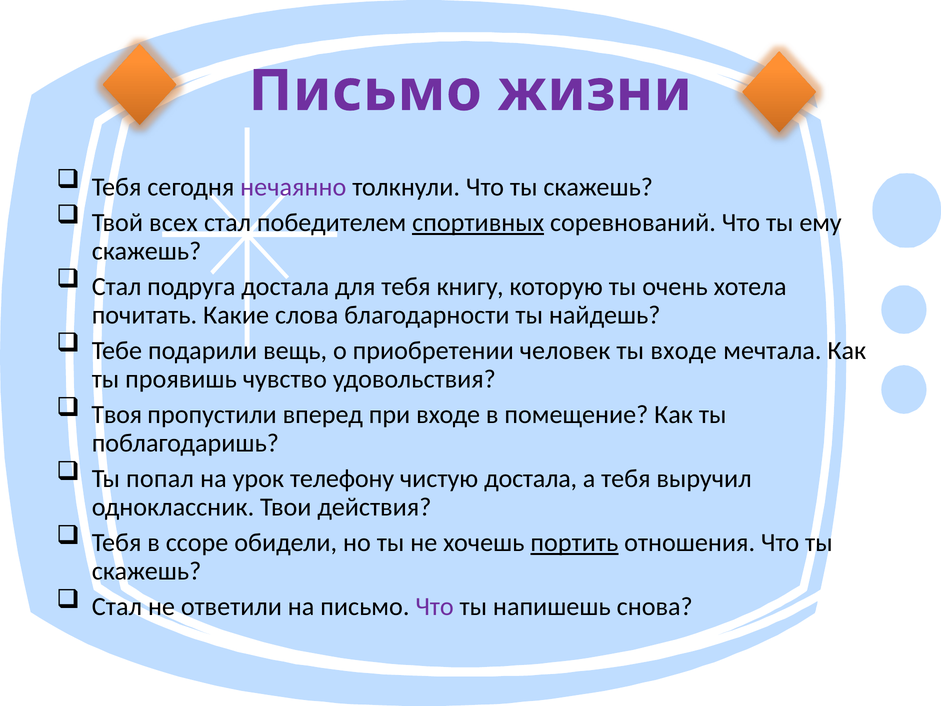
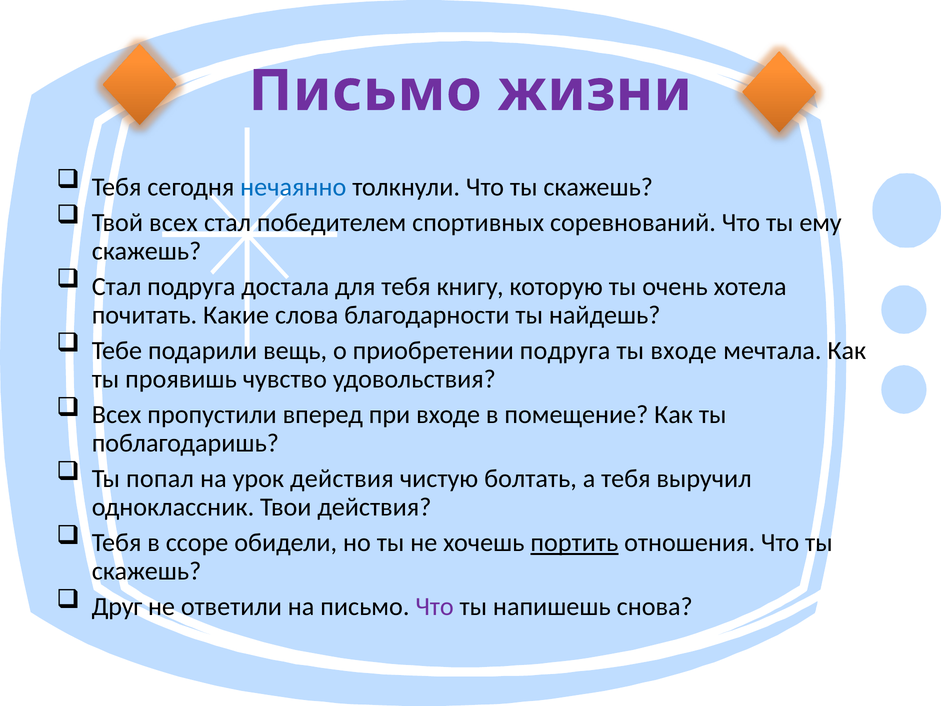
нечаянно colour: purple -> blue
спортивных underline: present -> none
приобретении человек: человек -> подруга
Твоя at (117, 415): Твоя -> Всех
урок телефону: телефону -> действия
чистую достала: достала -> болтать
Стал at (117, 607): Стал -> Друг
